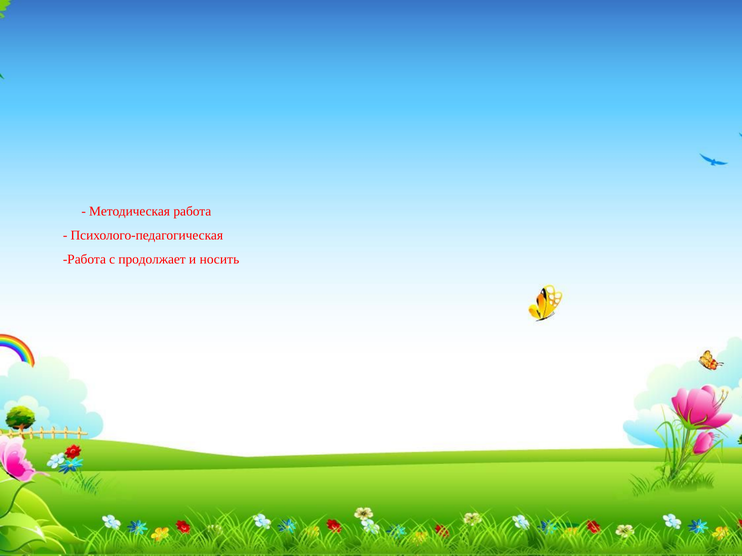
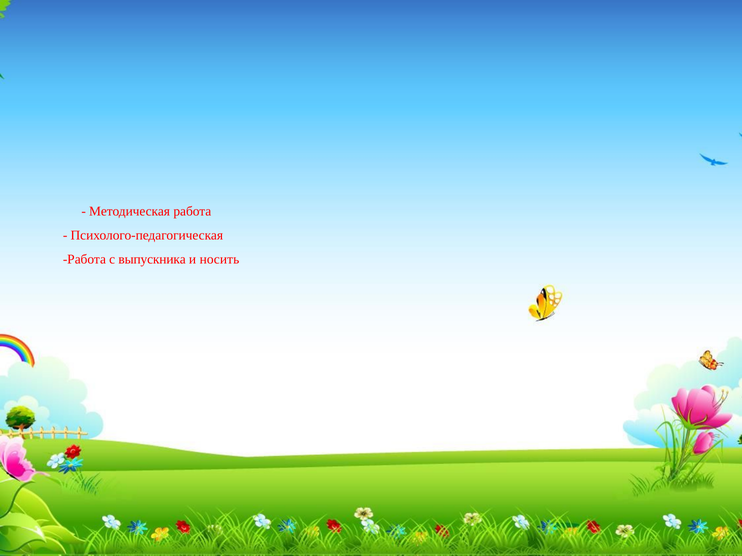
продолжает: продолжает -> выпускника
